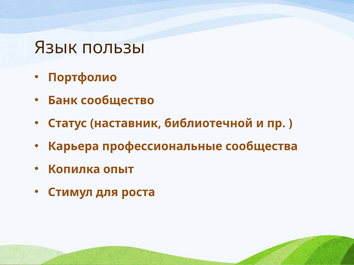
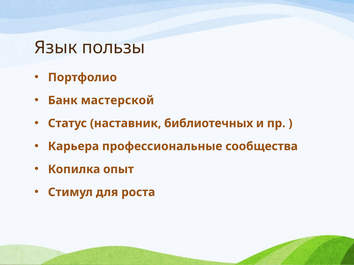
сообщество: сообщество -> мастерской
библиотечной: библиотечной -> библиотечных
